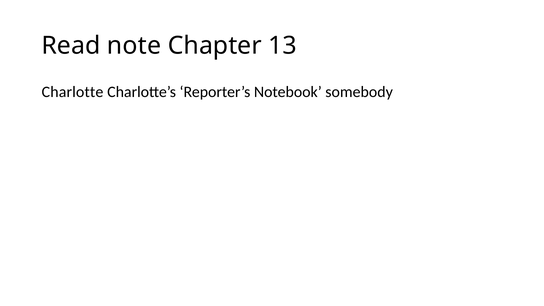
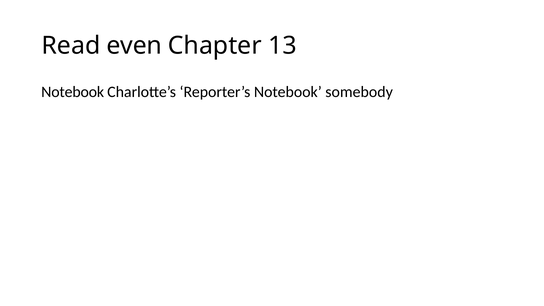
note: note -> even
Charlotte at (72, 92): Charlotte -> Notebook
